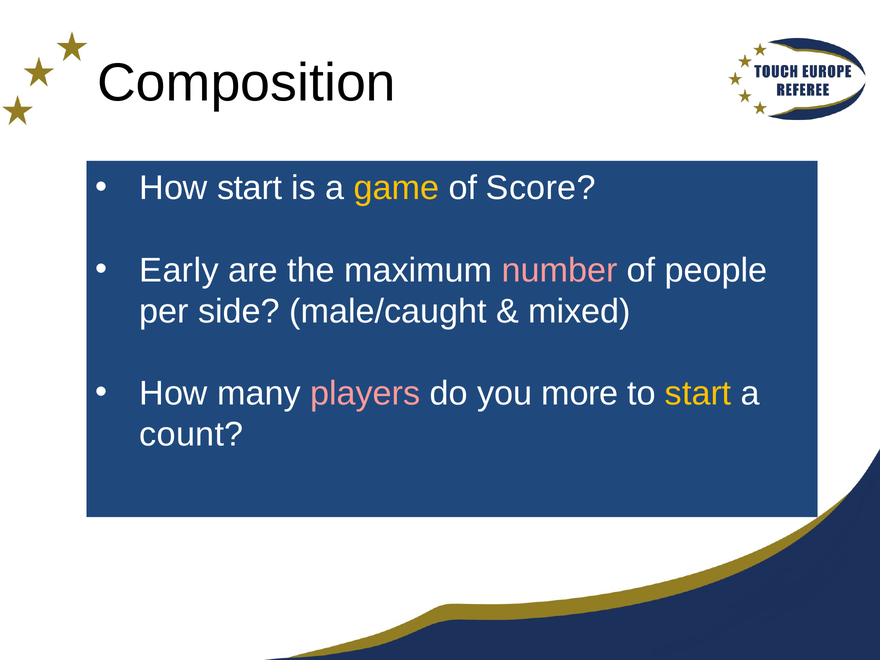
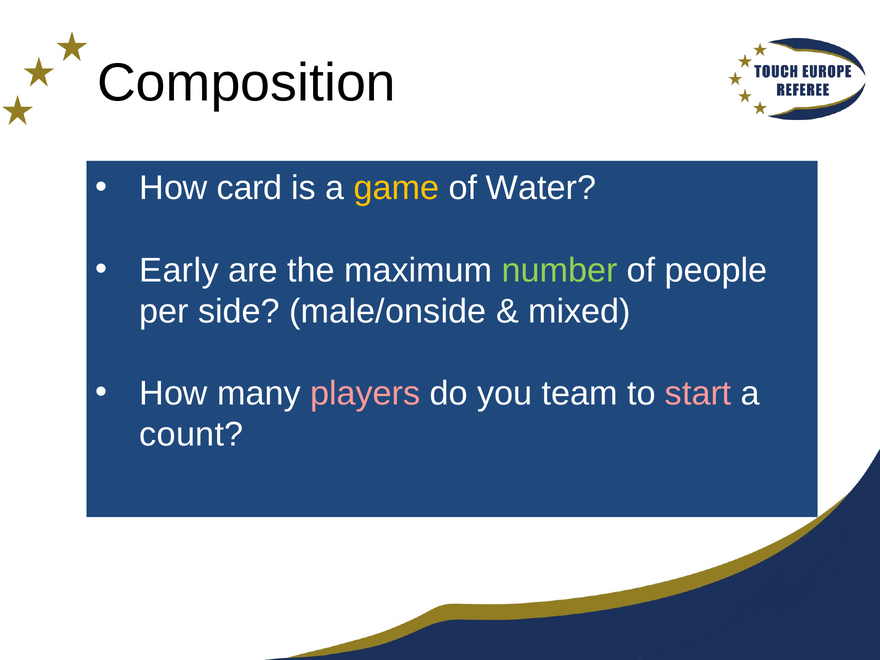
How start: start -> card
Score: Score -> Water
number colour: pink -> light green
male/caught: male/caught -> male/onside
more: more -> team
start at (698, 394) colour: yellow -> pink
